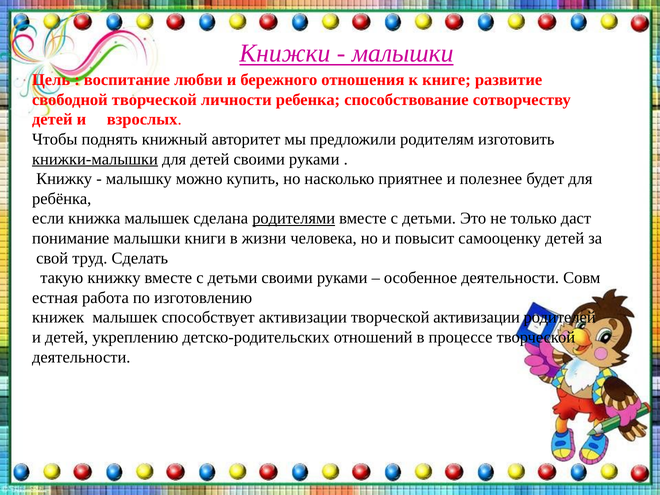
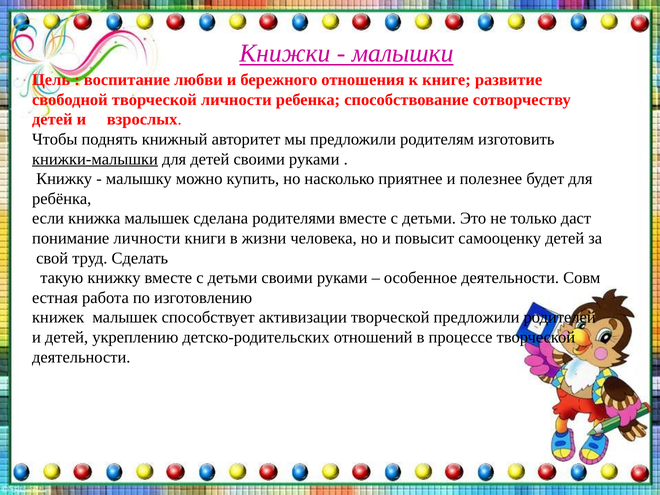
родителями underline: present -> none
понимание малышки: малышки -> личности
творческой активизации: активизации -> предложили
